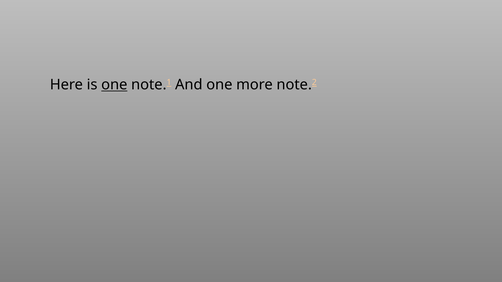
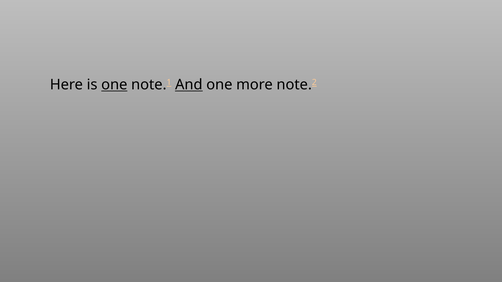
And underline: none -> present
